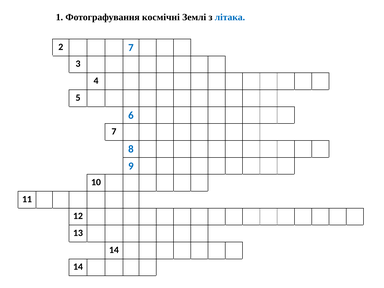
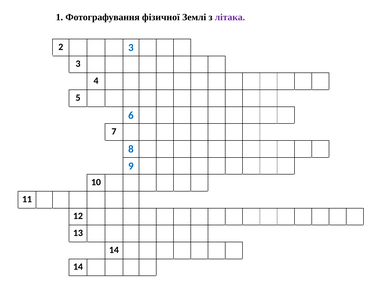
космічні: космічні -> фізичної
літака colour: blue -> purple
2 7: 7 -> 3
